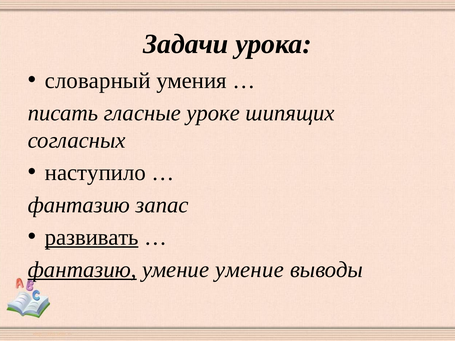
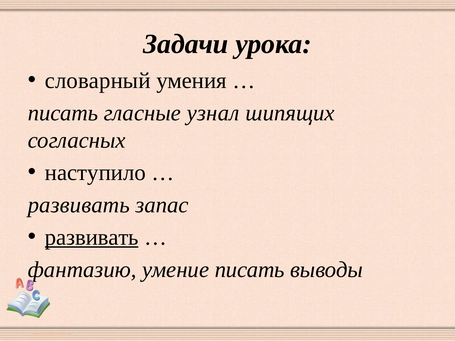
уроке: уроке -> узнал
фантазию at (79, 205): фантазию -> развивать
фантазию at (82, 270) underline: present -> none
умение умение: умение -> писать
